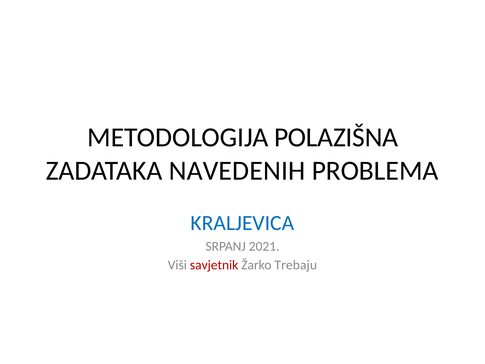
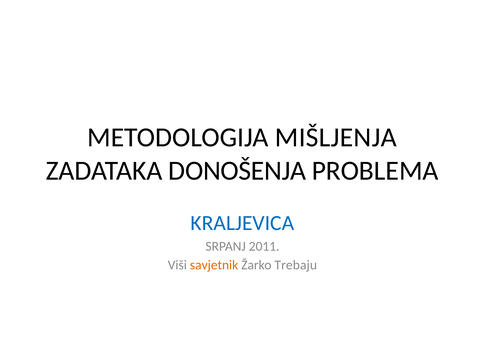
POLAZIŠNA: POLAZIŠNA -> MIŠLJENJA
NAVEDENIH: NAVEDENIH -> DONOŠENJA
2021: 2021 -> 2011
savjetnik colour: red -> orange
